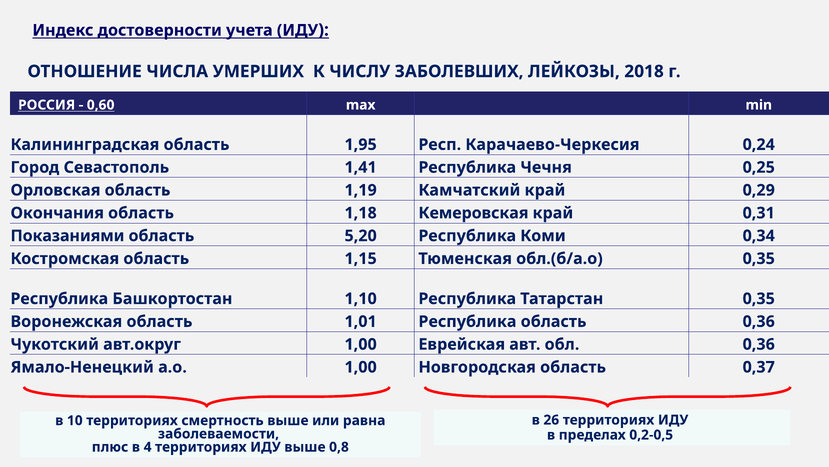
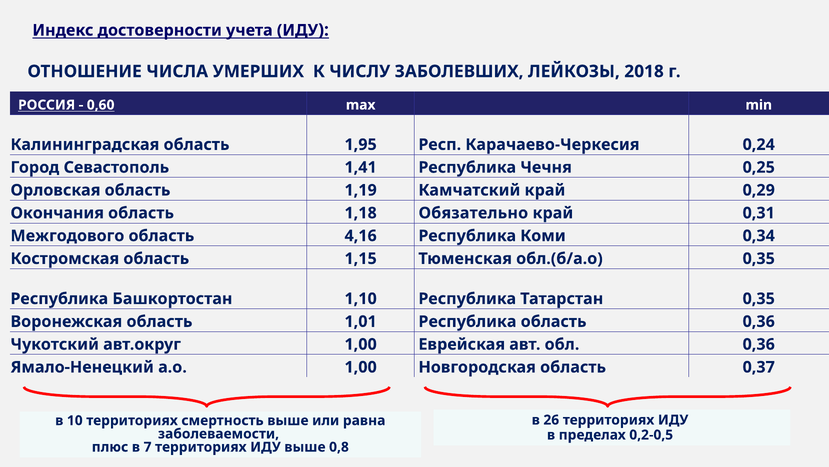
Кемеровская: Кемеровская -> Обязательно
Показаниями: Показаниями -> Межгодового
5,20: 5,20 -> 4,16
4: 4 -> 7
